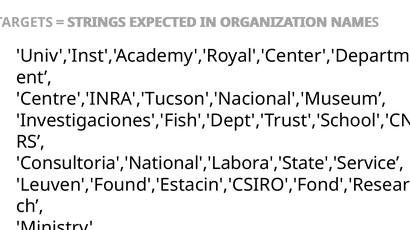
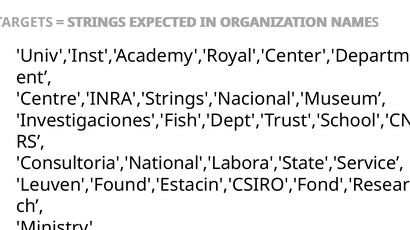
Centre','INRA','Tucson','Nacional','Museum: Centre','INRA','Tucson','Nacional','Museum -> Centre','INRA','Strings','Nacional','Museum
